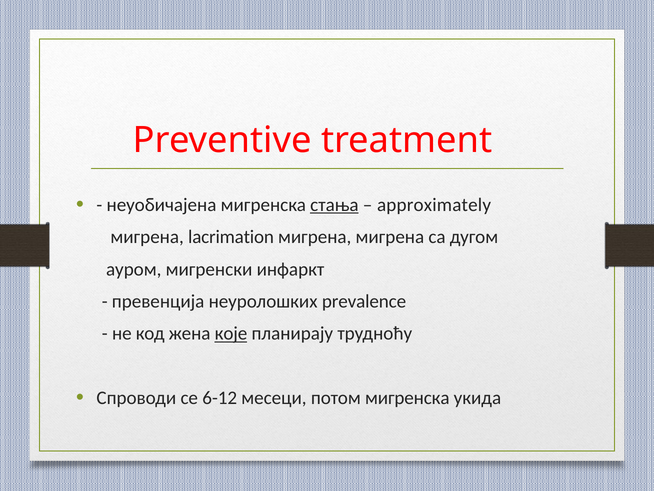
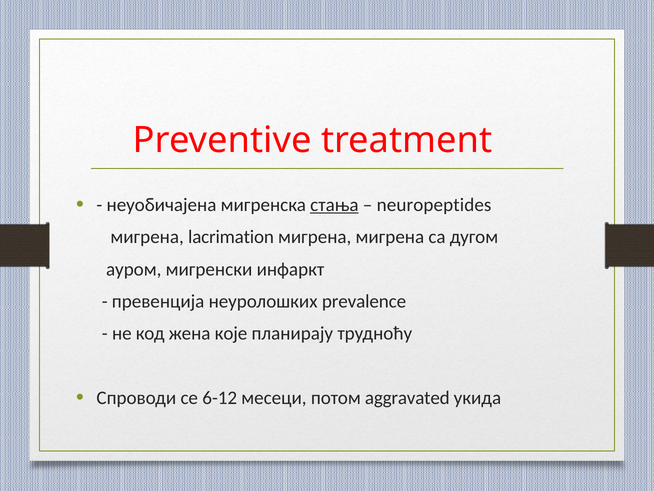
approximately: approximately -> neuropeptides
које underline: present -> none
потом мигренска: мигренска -> aggravated
